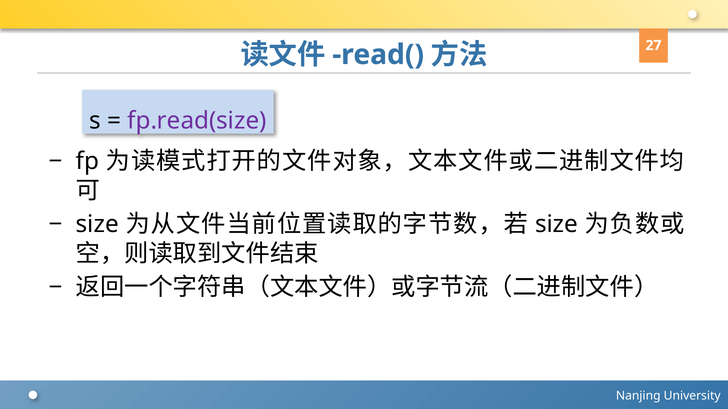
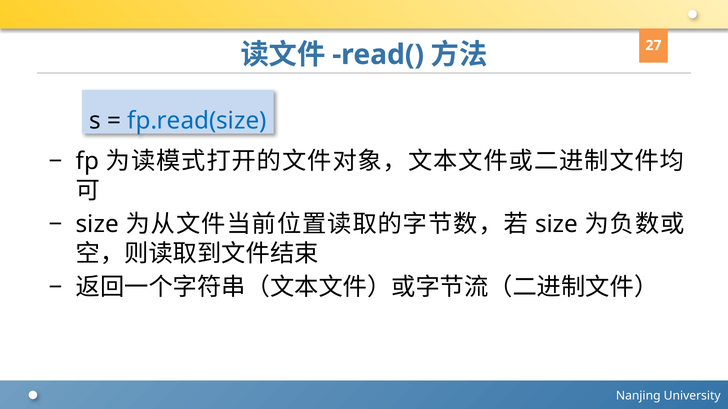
fp.read(size colour: purple -> blue
